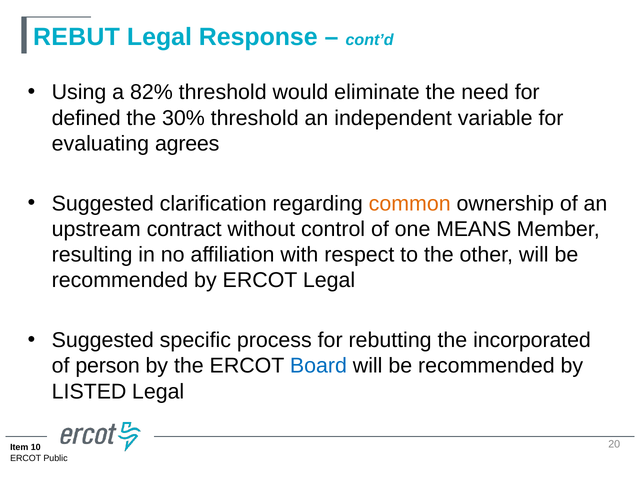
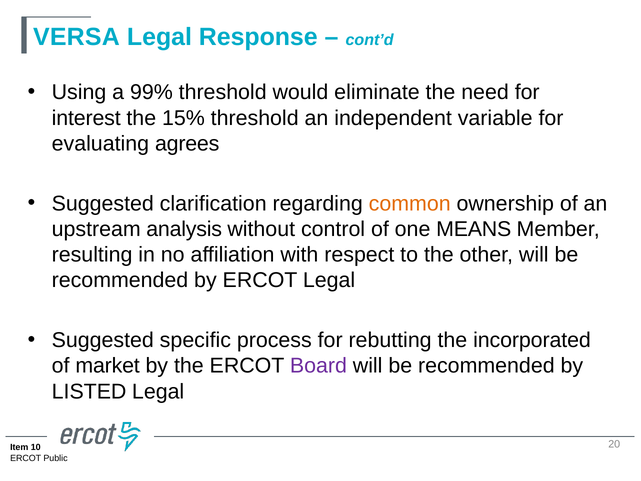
REBUT: REBUT -> VERSA
82%: 82% -> 99%
defined: defined -> interest
30%: 30% -> 15%
contract: contract -> analysis
person: person -> market
Board colour: blue -> purple
